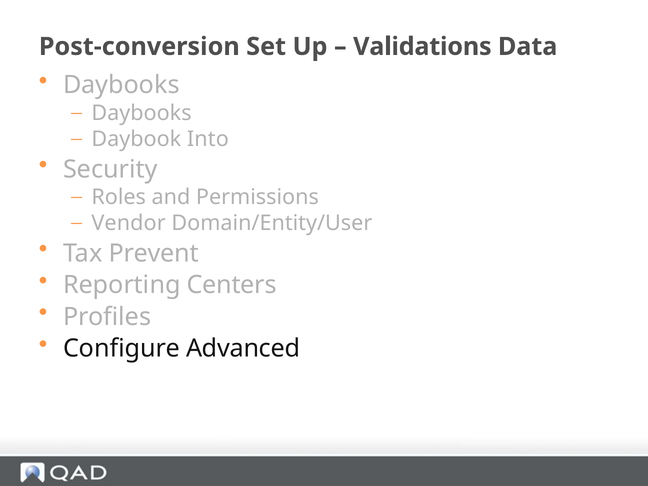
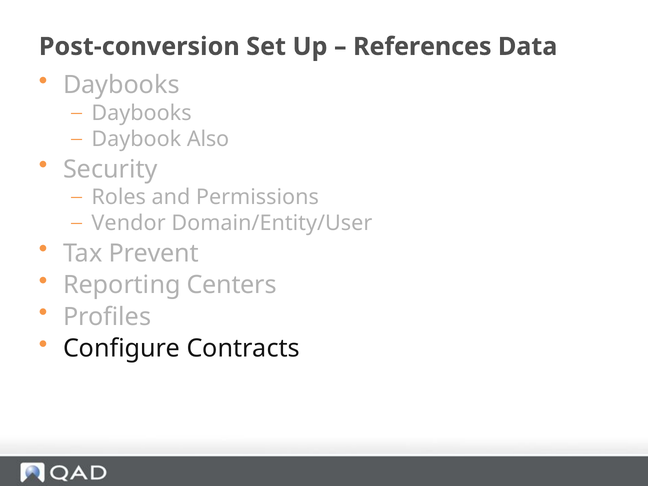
Validations: Validations -> References
Into: Into -> Also
Advanced: Advanced -> Contracts
